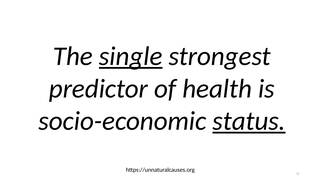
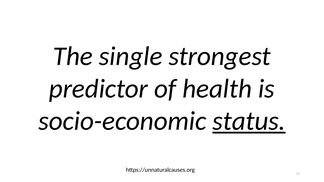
single underline: present -> none
